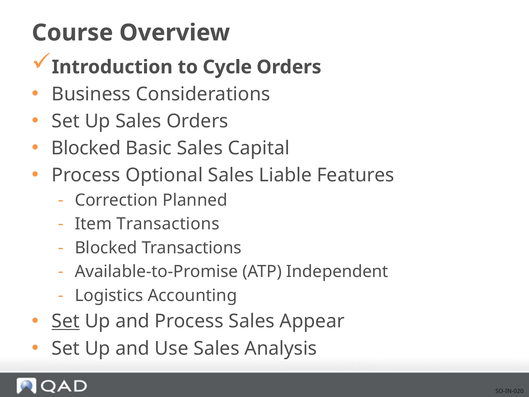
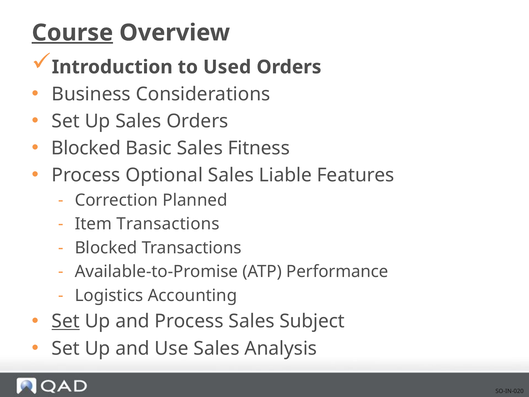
Course underline: none -> present
Cycle: Cycle -> Used
Capital: Capital -> Fitness
Independent: Independent -> Performance
Appear: Appear -> Subject
